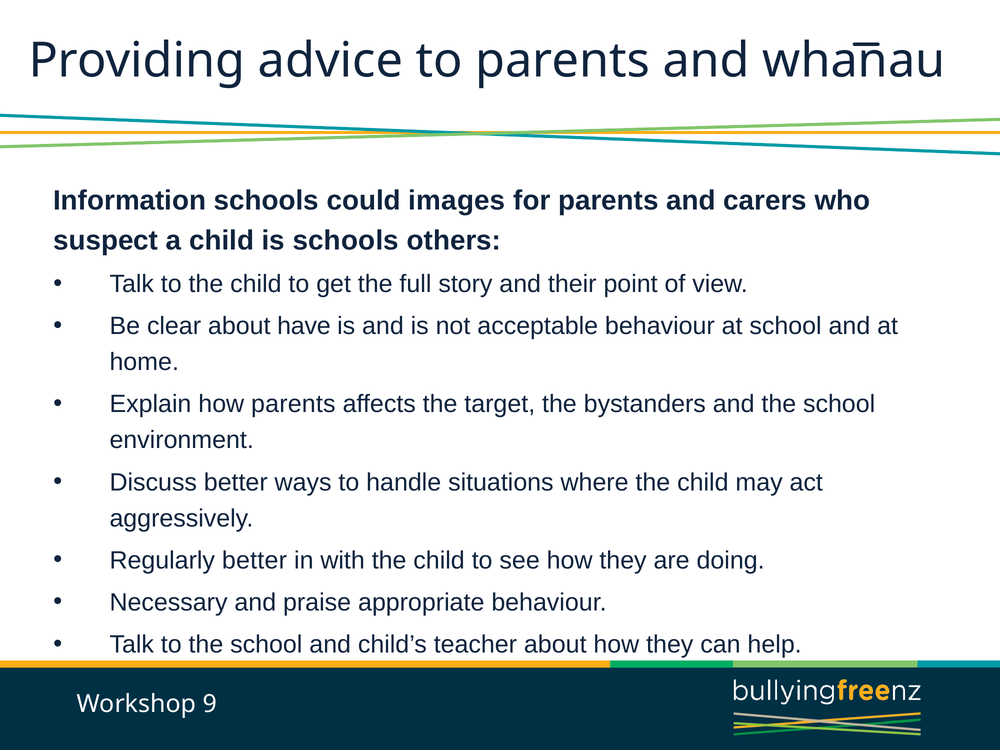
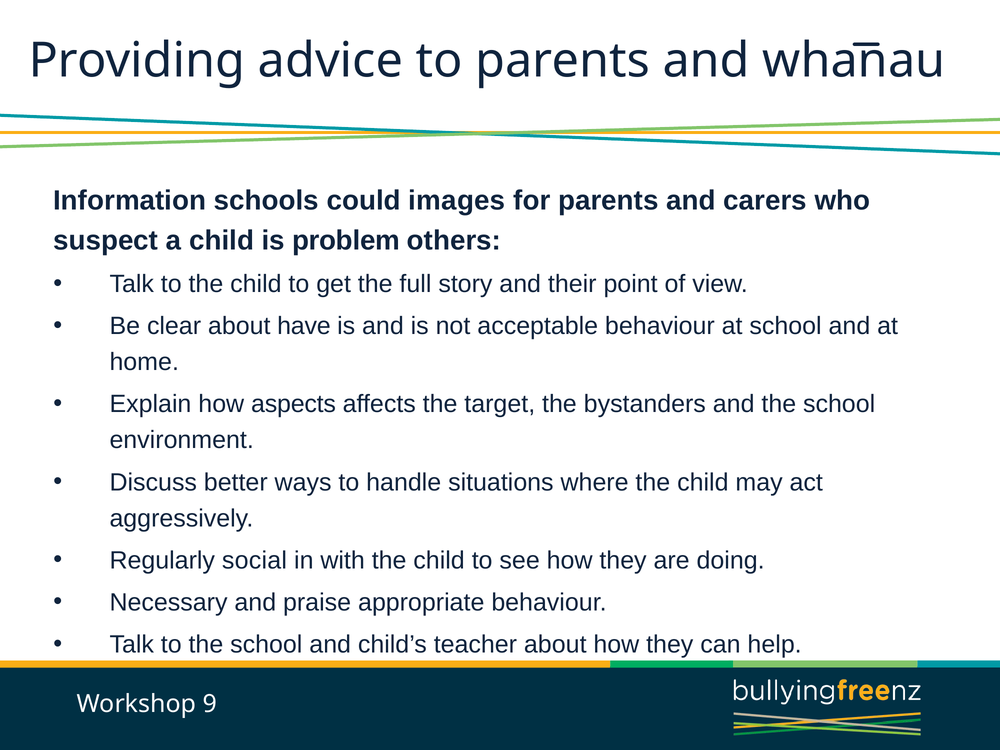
is schools: schools -> problem
how parents: parents -> aspects
Regularly better: better -> social
